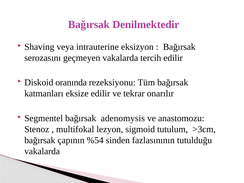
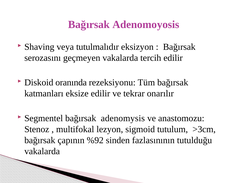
Denilmektedir: Denilmektedir -> Adenomoyosis
intrauterine: intrauterine -> tutulmalıdır
%54: %54 -> %92
